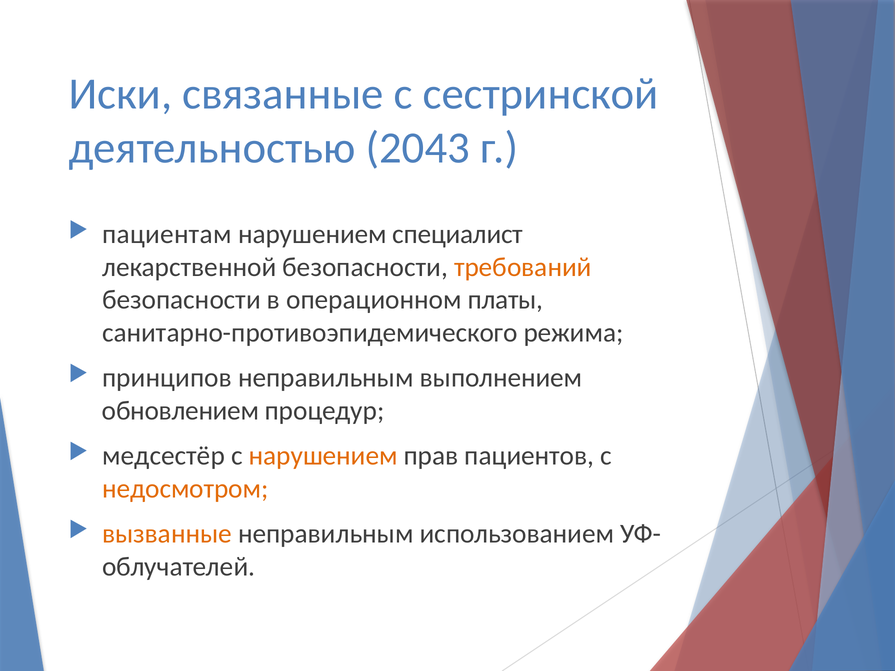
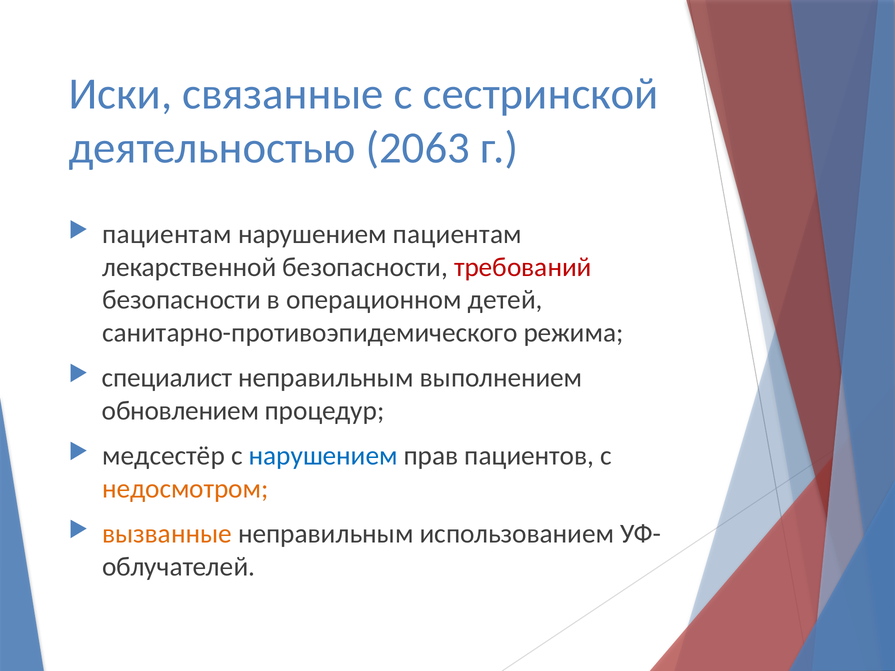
2043: 2043 -> 2063
нарушением специалист: специалист -> пациентам
требований colour: orange -> red
платы: платы -> детей
принципов: принципов -> специалист
нарушением at (323, 456) colour: orange -> blue
